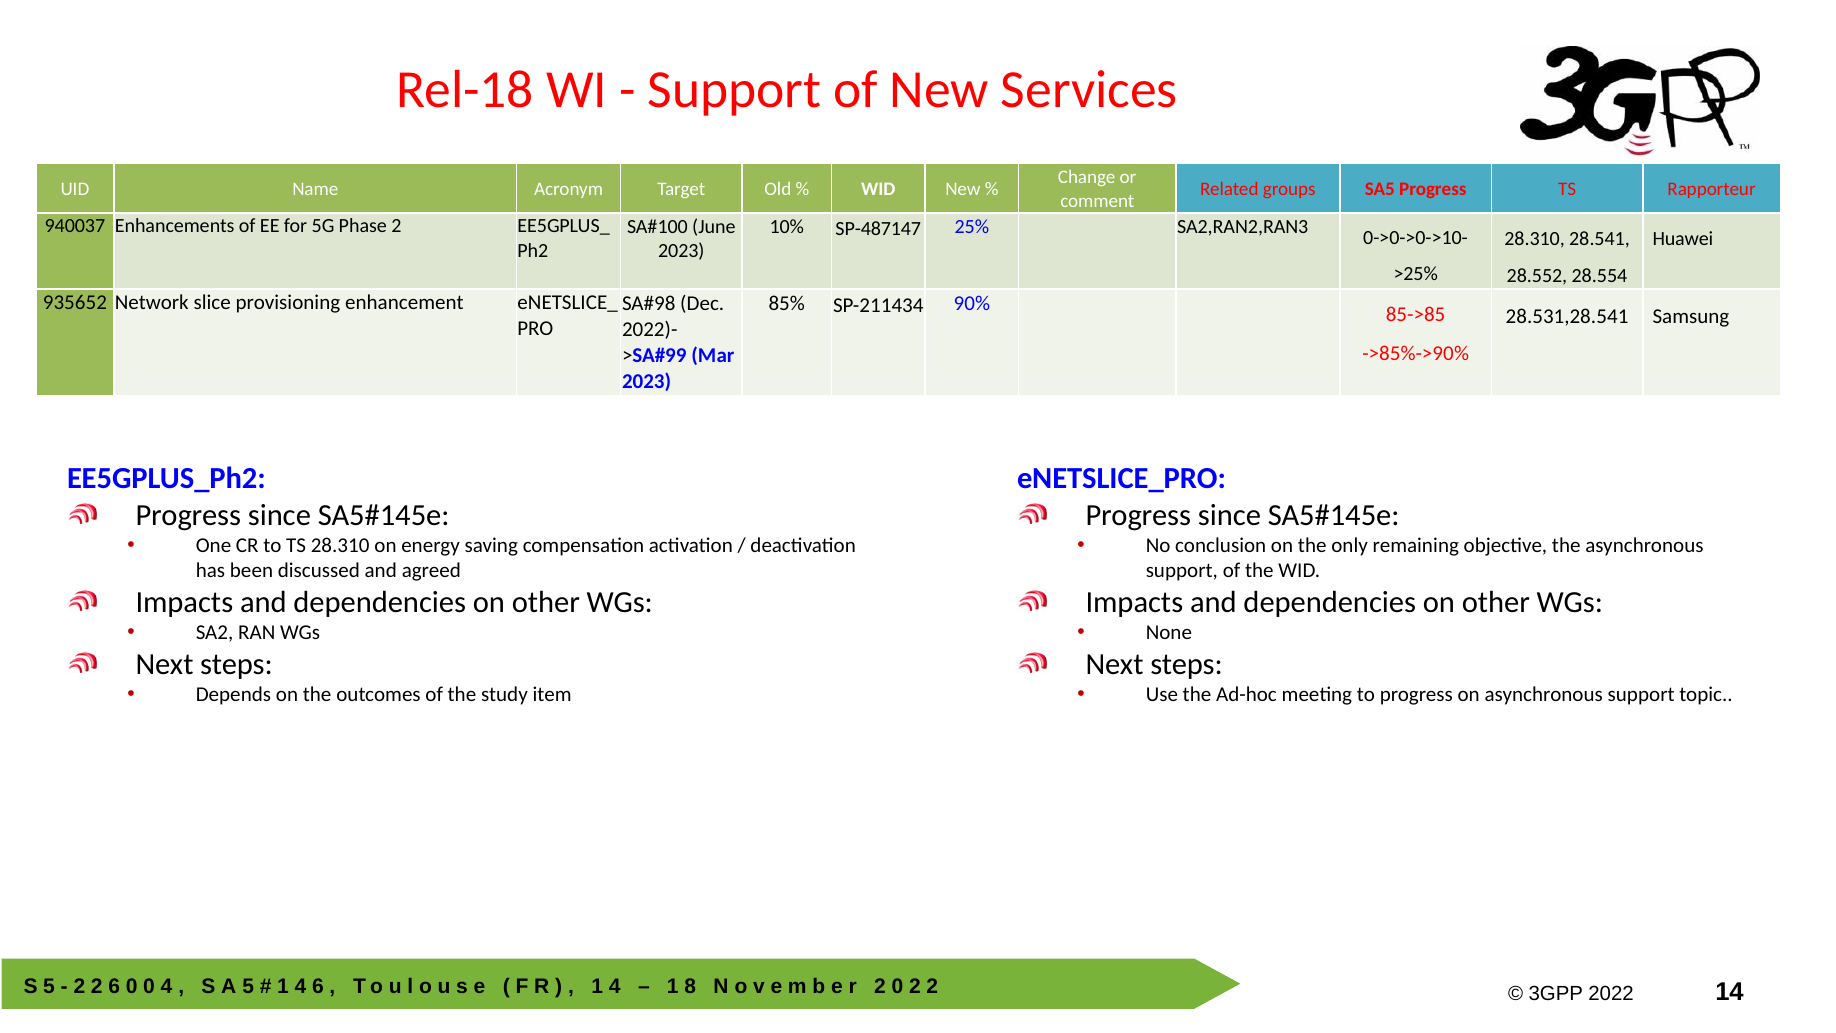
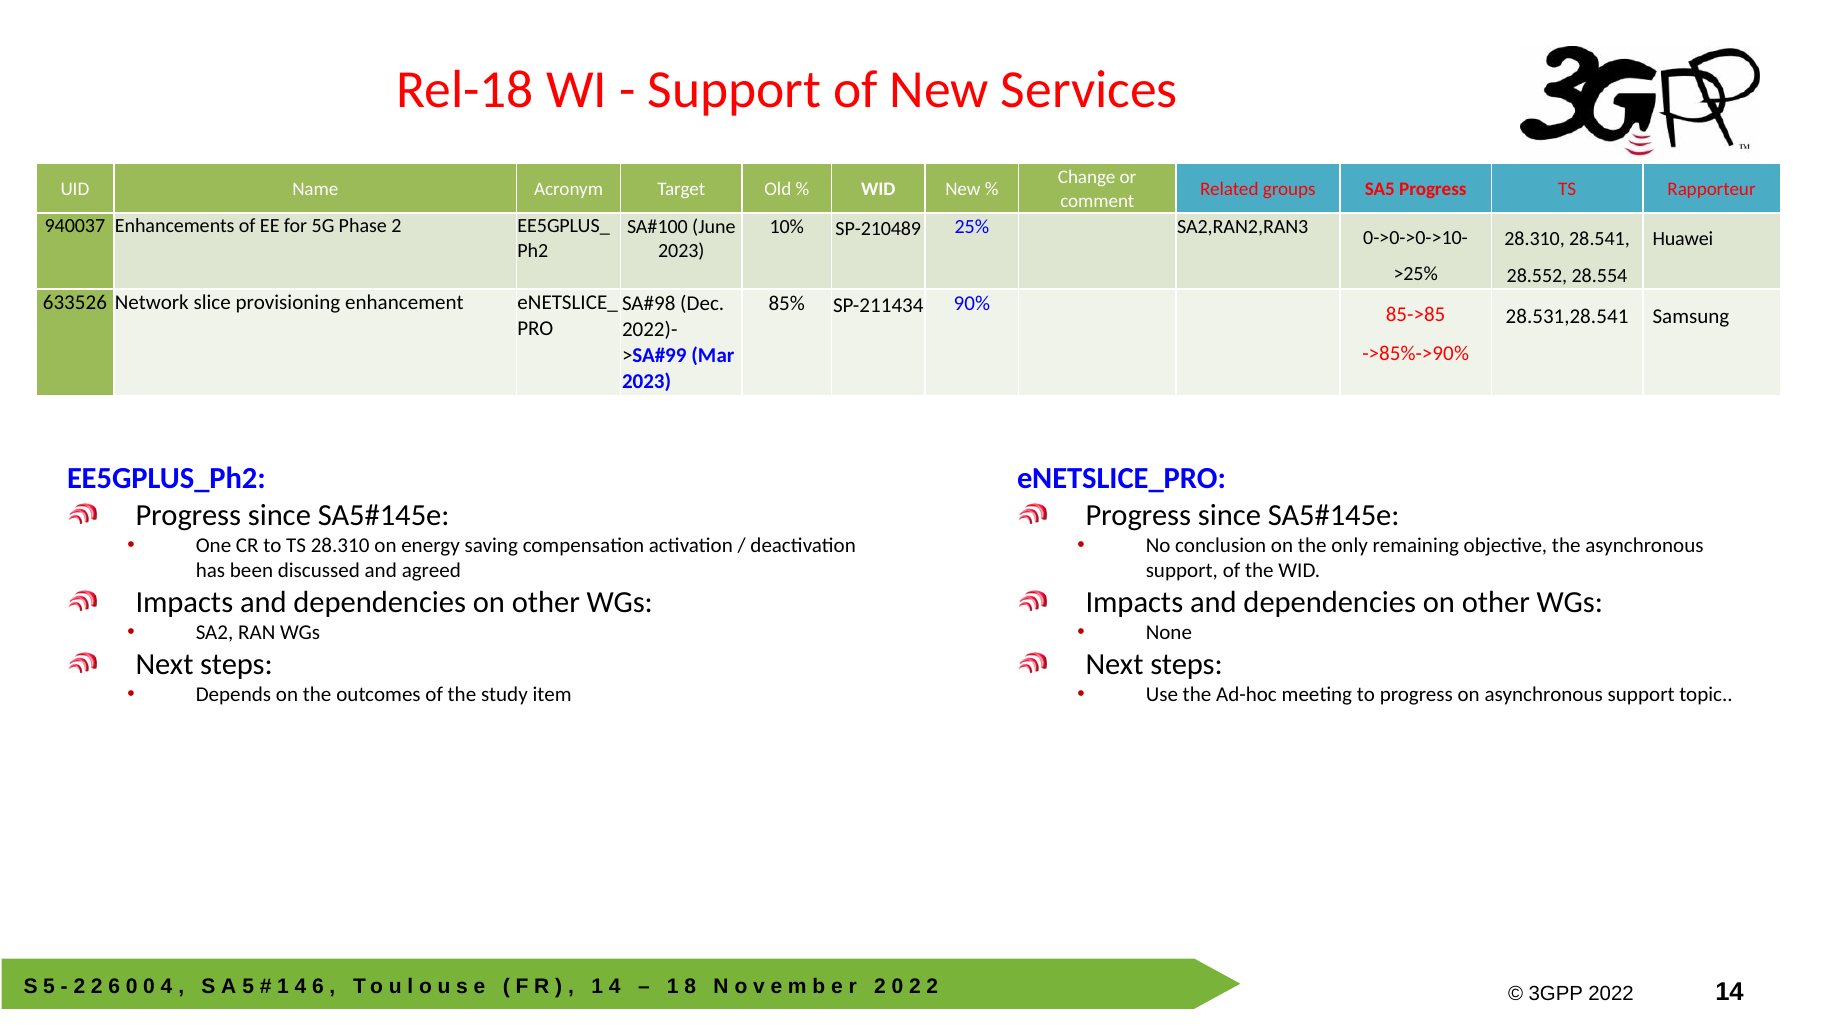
SP-487147: SP-487147 -> SP-210489
935652: 935652 -> 633526
